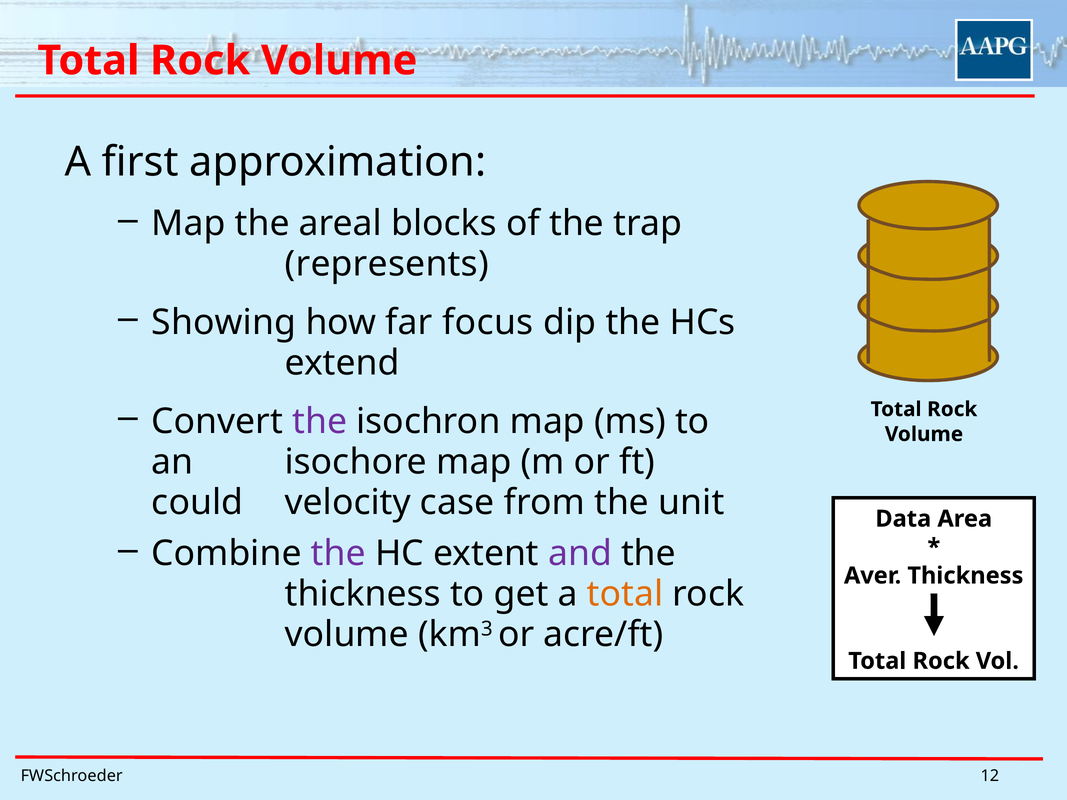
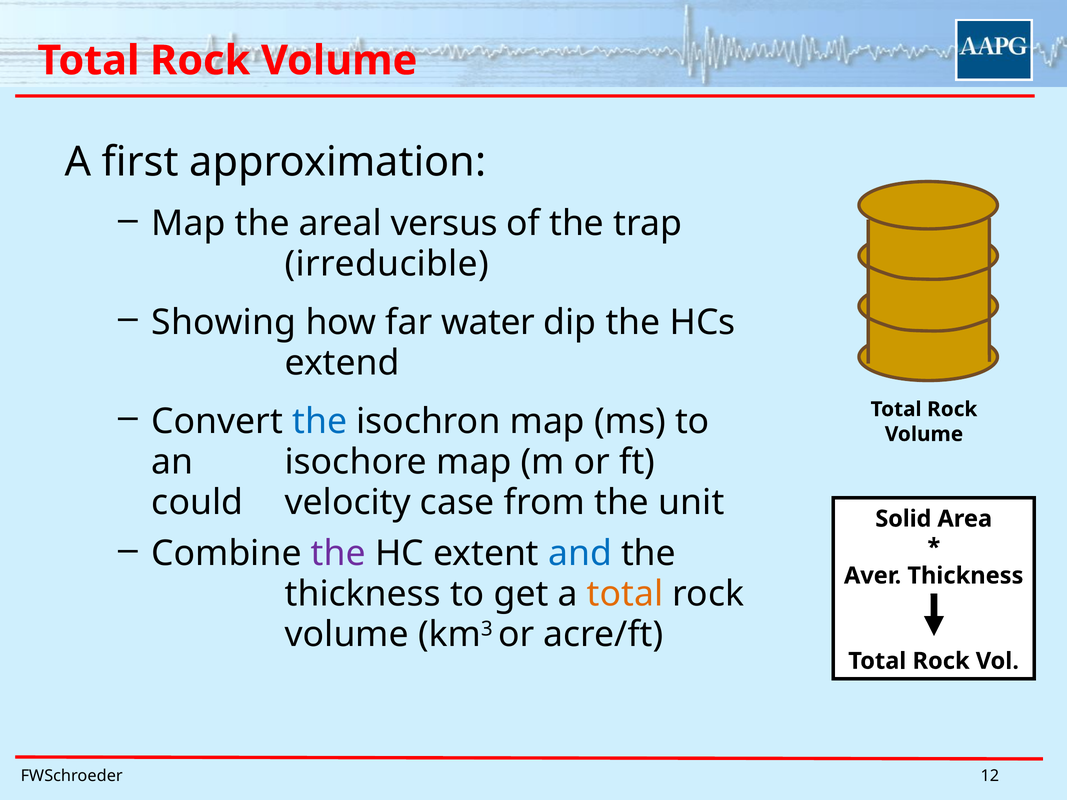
blocks: blocks -> versus
represents: represents -> irreducible
focus: focus -> water
the at (320, 421) colour: purple -> blue
Data: Data -> Solid
and colour: purple -> blue
